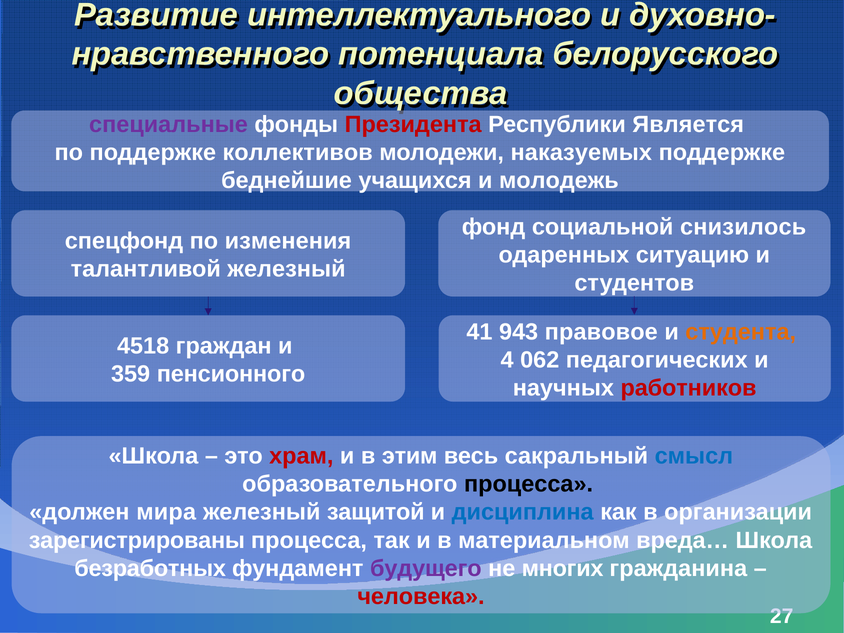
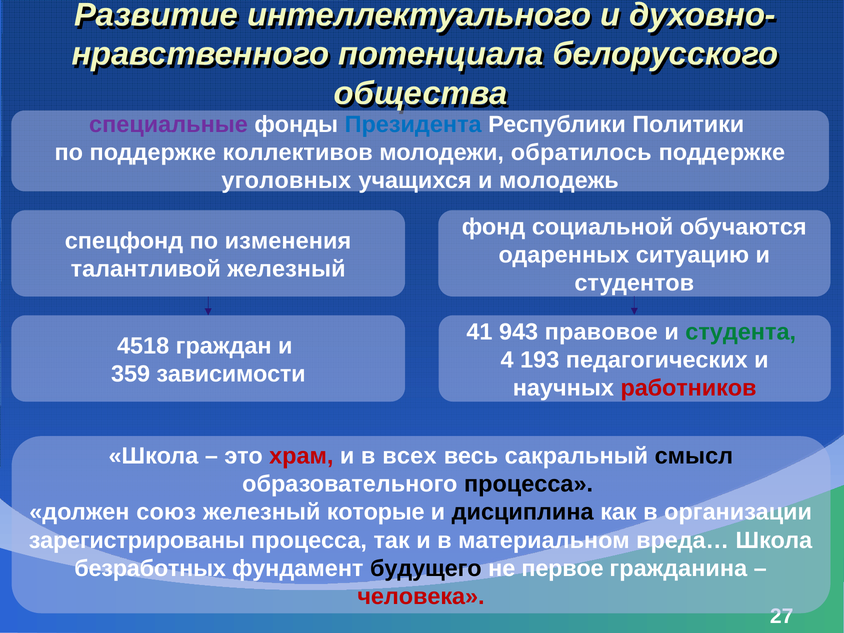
Президента colour: red -> blue
Является: Является -> Политики
наказуемых: наказуемых -> обратилось
беднейшие: беднейшие -> уголовных
снизилось: снизилось -> обучаются
студента colour: orange -> green
062: 062 -> 193
пенсионного: пенсионного -> зависимости
этим: этим -> всех
смысл colour: blue -> black
мира: мира -> союз
защитой: защитой -> которые
дисциплина colour: blue -> black
будущего colour: purple -> black
многих: многих -> первое
